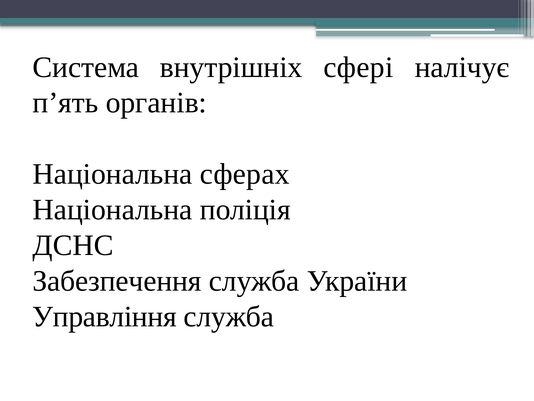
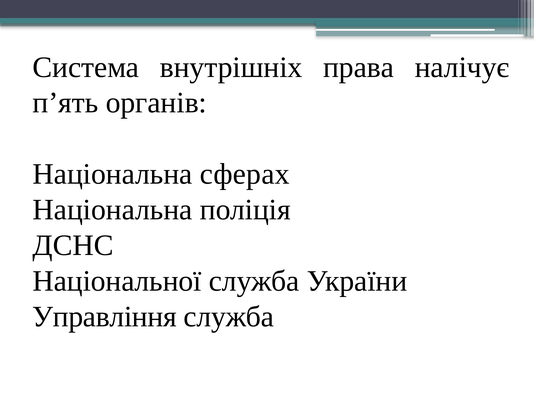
сфері: сфері -> права
Забезпечення: Забезпечення -> Національної
